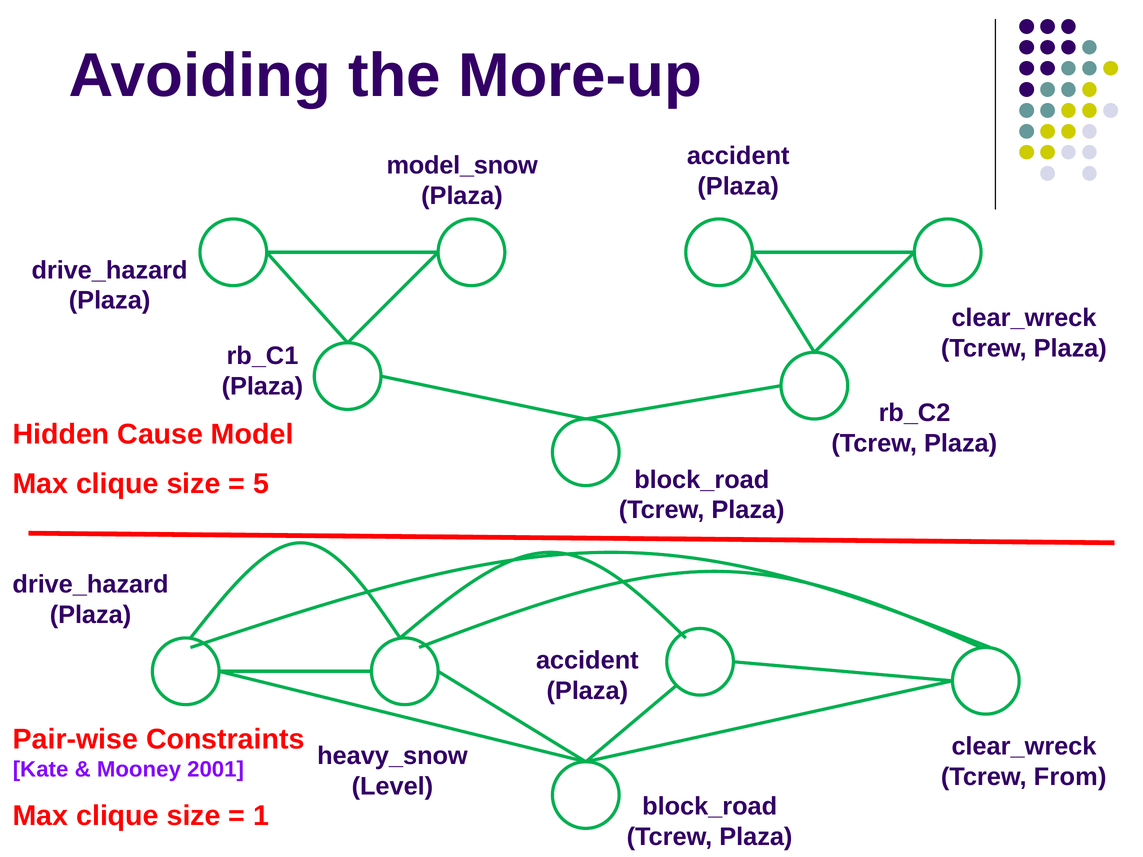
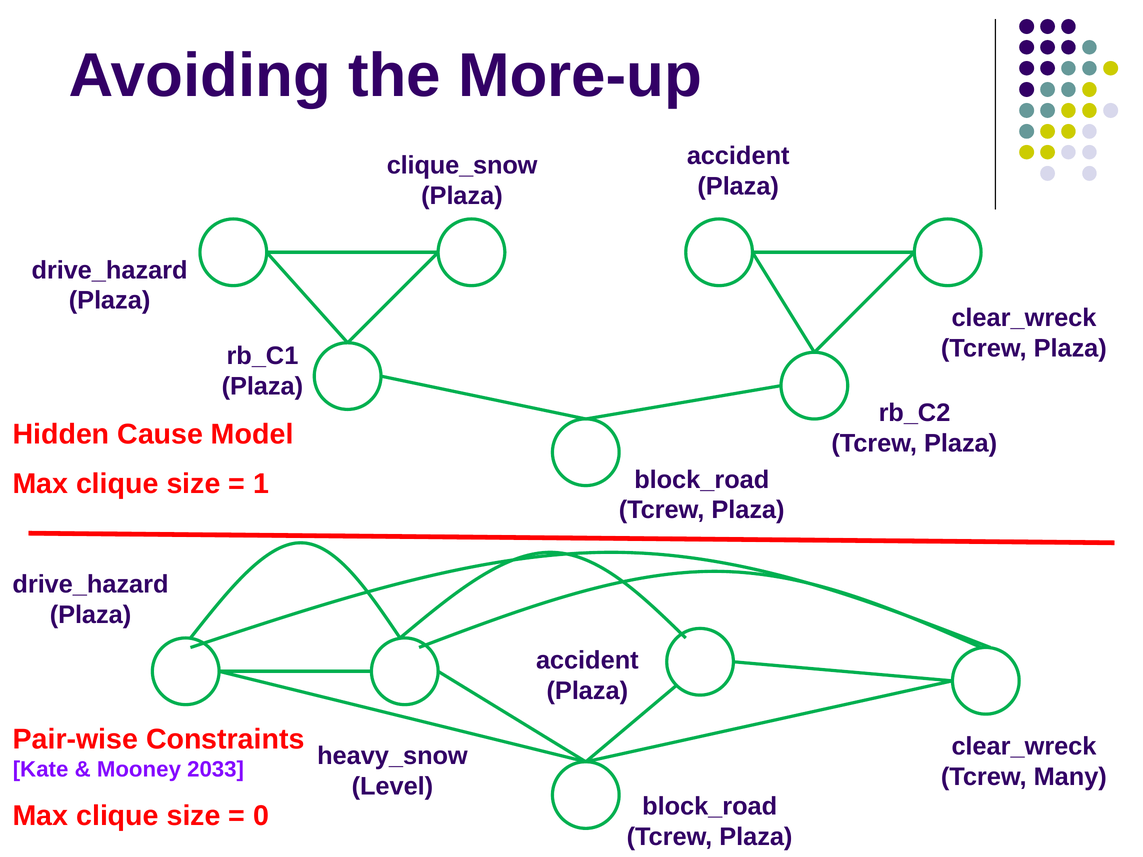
model_snow: model_snow -> clique_snow
5: 5 -> 1
2001: 2001 -> 2033
From: From -> Many
1: 1 -> 0
